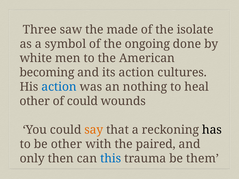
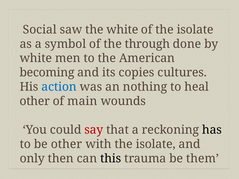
Three: Three -> Social
the made: made -> white
ongoing: ongoing -> through
its action: action -> copies
of could: could -> main
say colour: orange -> red
with the paired: paired -> isolate
this colour: blue -> black
